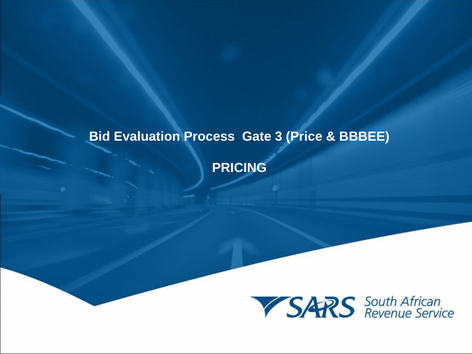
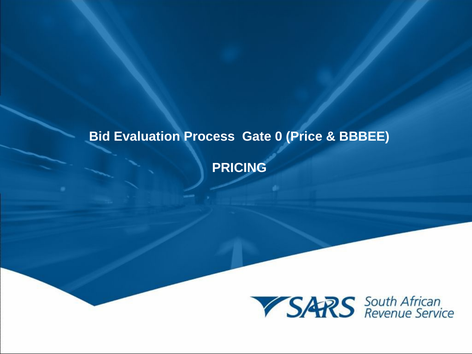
3: 3 -> 0
